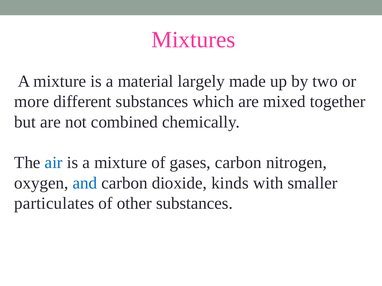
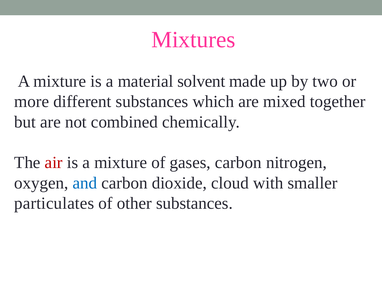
largely: largely -> solvent
air colour: blue -> red
kinds: kinds -> cloud
